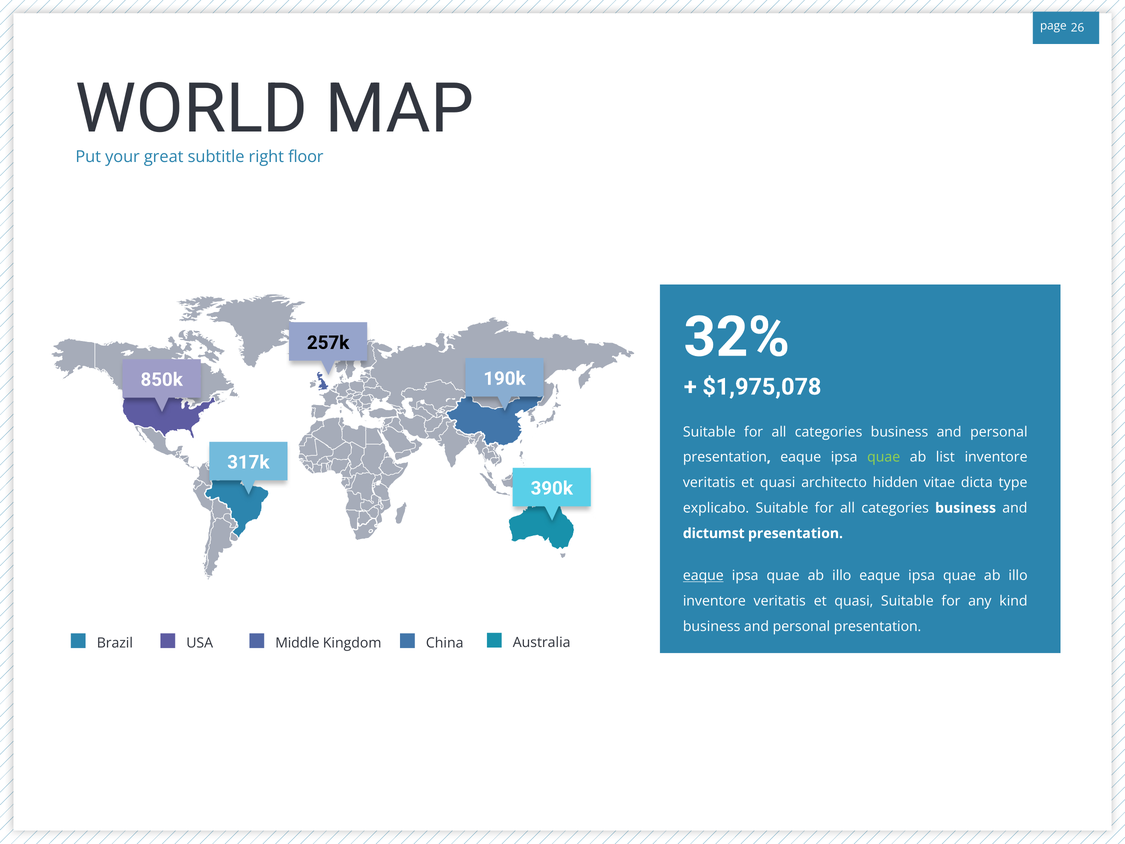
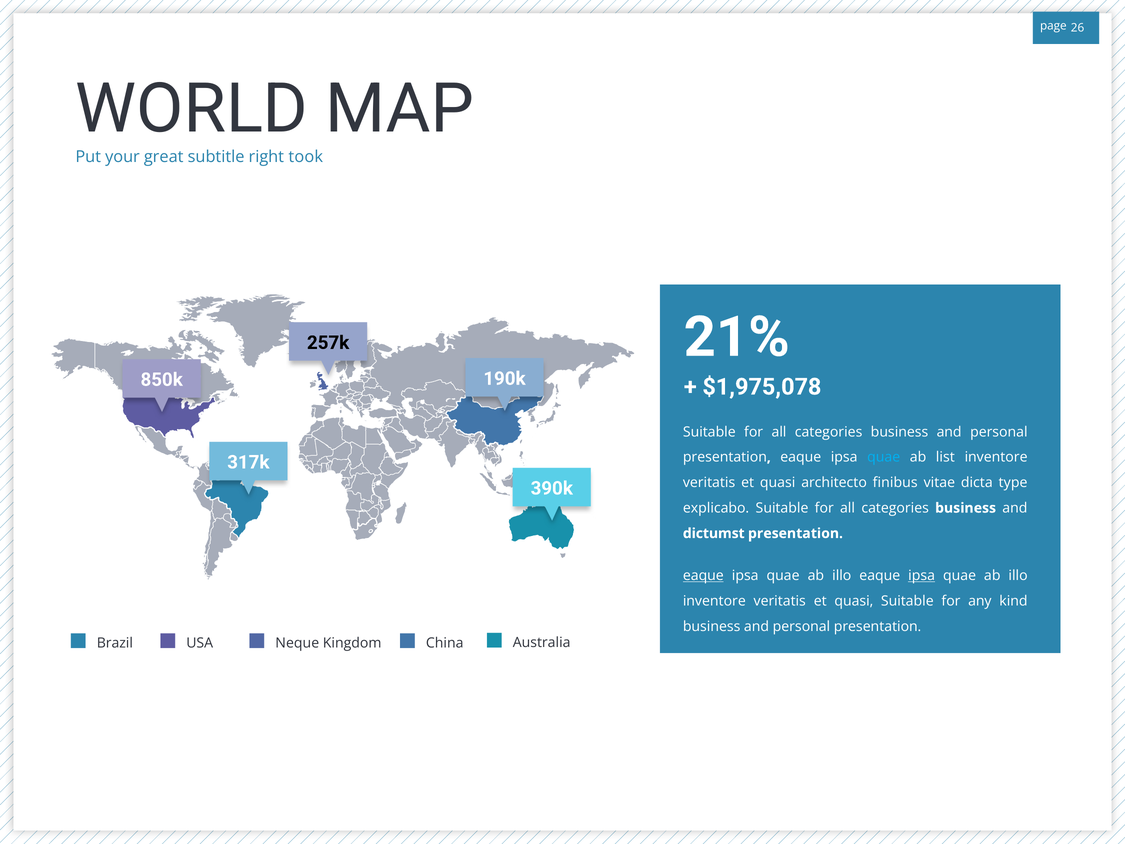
floor: floor -> took
32%: 32% -> 21%
quae at (884, 457) colour: light green -> light blue
hidden: hidden -> finibus
ipsa at (922, 576) underline: none -> present
Middle: Middle -> Neque
